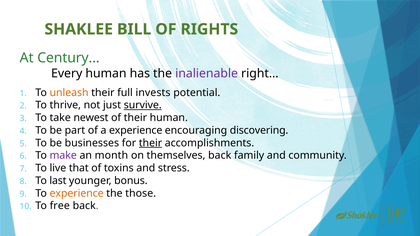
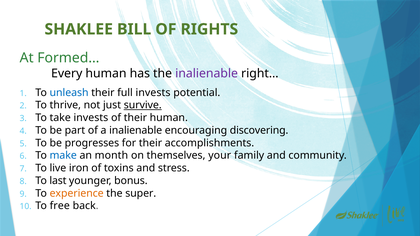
Century…: Century… -> Formed…
unleash colour: orange -> blue
take newest: newest -> invests
a experience: experience -> inalienable
businesses: businesses -> progresses
their at (150, 143) underline: present -> none
make colour: purple -> blue
themselves back: back -> your
that: that -> iron
those: those -> super
